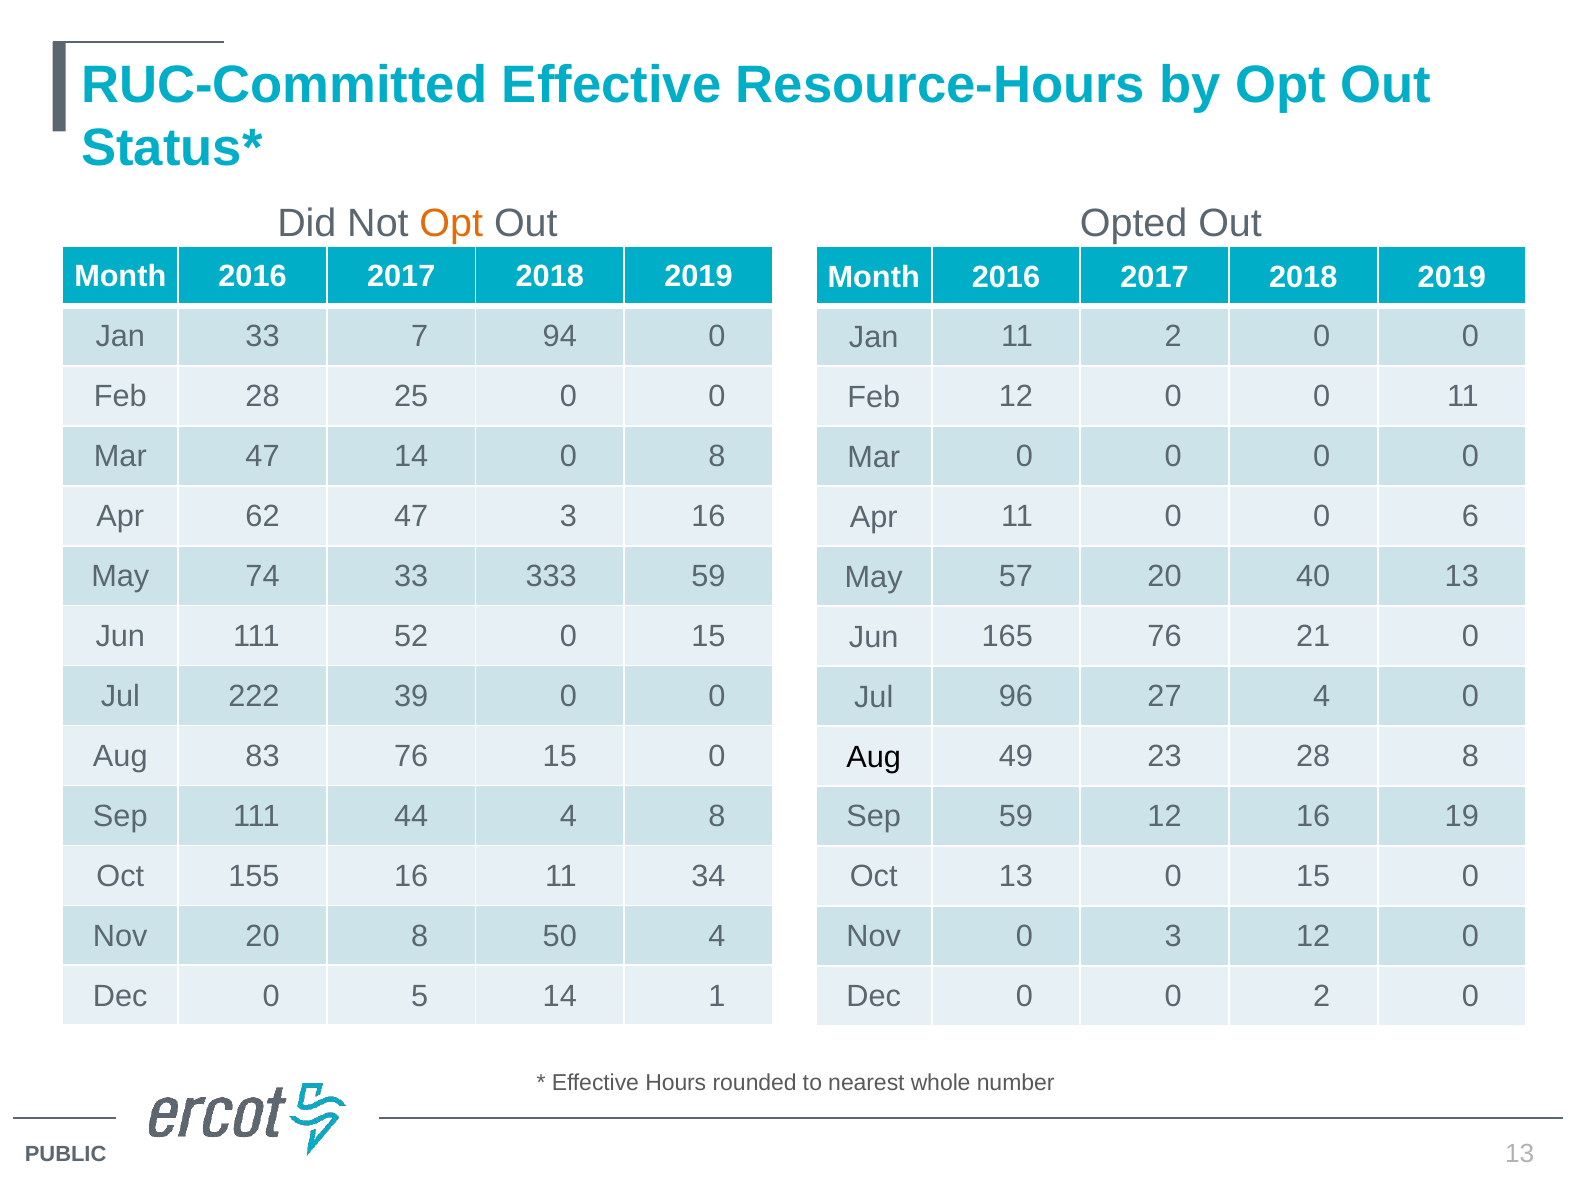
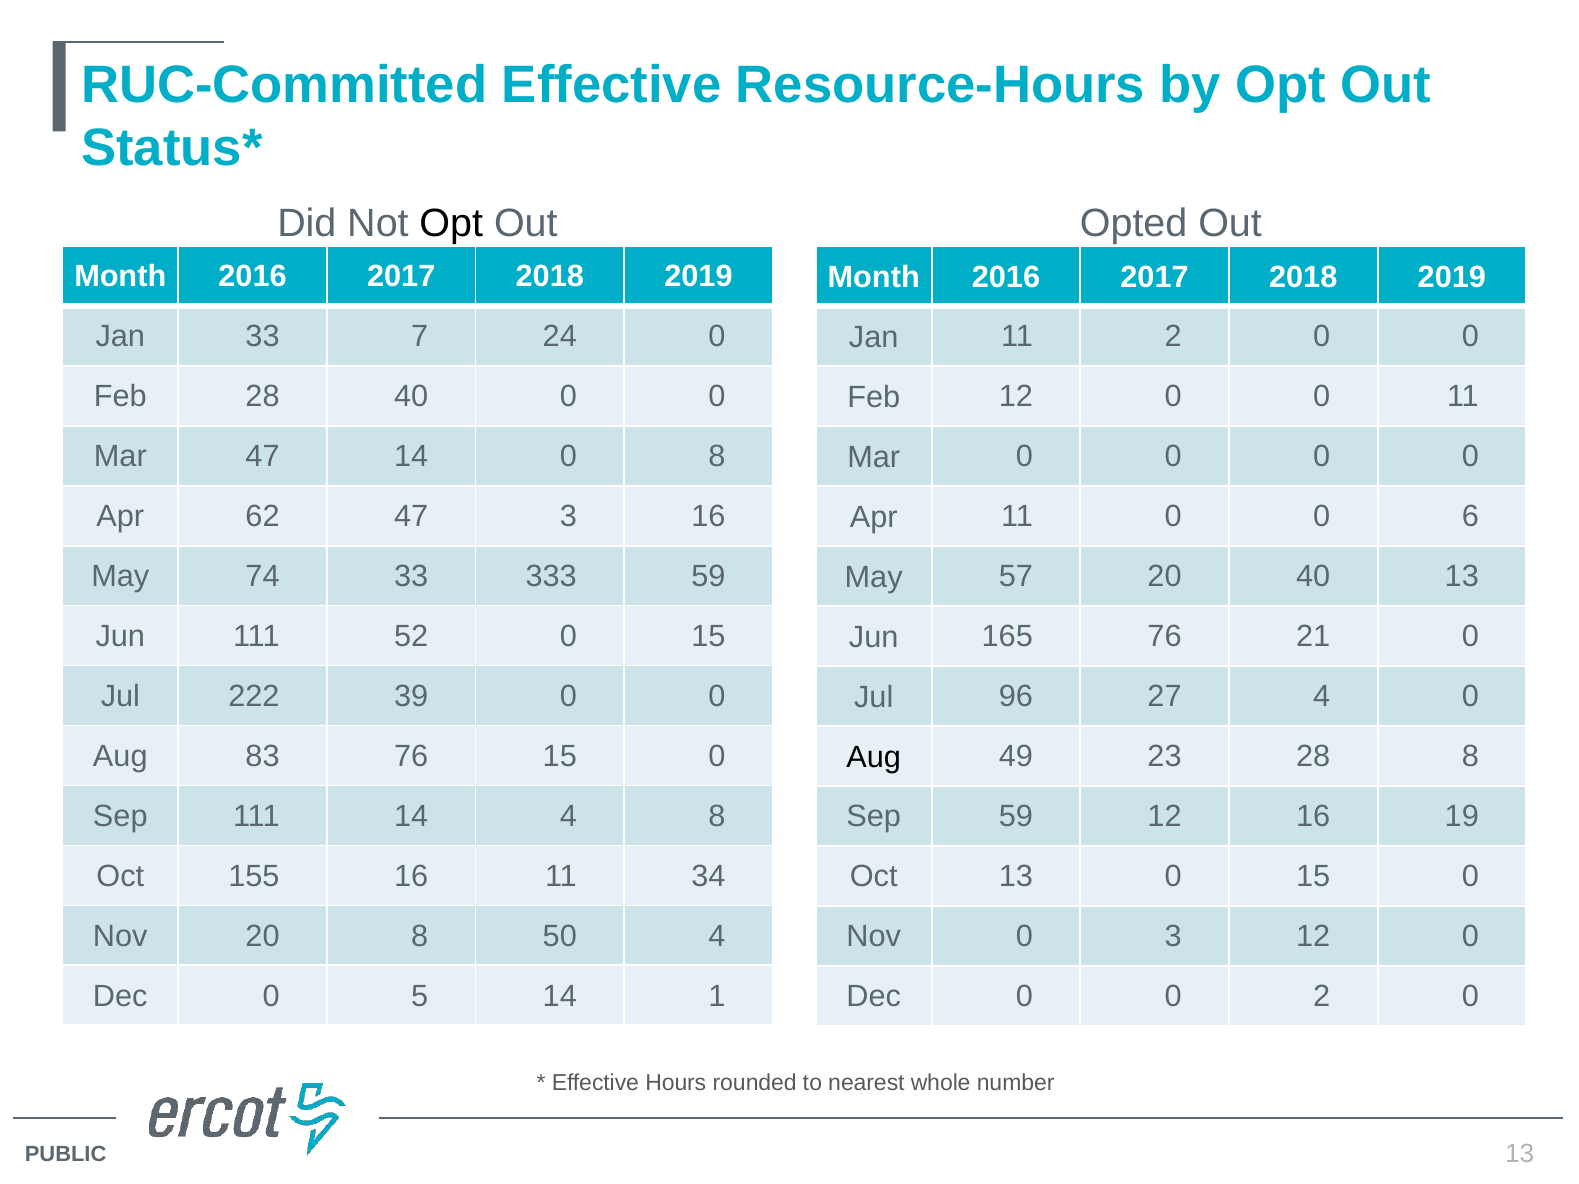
Opt at (451, 224) colour: orange -> black
94: 94 -> 24
28 25: 25 -> 40
111 44: 44 -> 14
